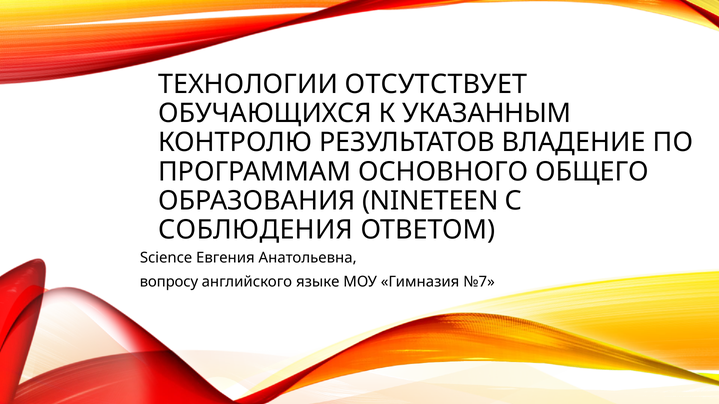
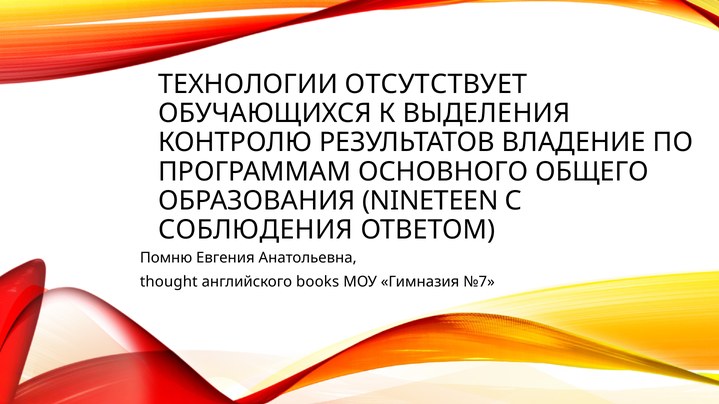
УКАЗАННЫМ: УКАЗАННЫМ -> ВЫДЕЛЕНИЯ
Science: Science -> Помню
вопросу: вопросу -> thought
языке: языке -> books
